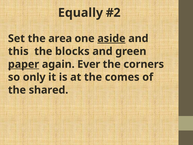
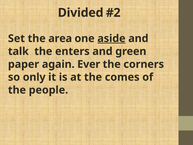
Equally: Equally -> Divided
this: this -> talk
blocks: blocks -> enters
paper underline: present -> none
shared: shared -> people
